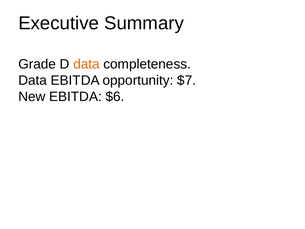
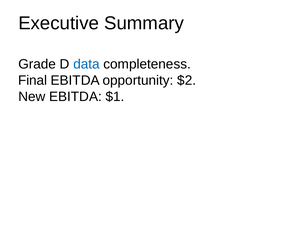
data at (86, 64) colour: orange -> blue
Data at (33, 80): Data -> Final
$7: $7 -> $2
$6: $6 -> $1
